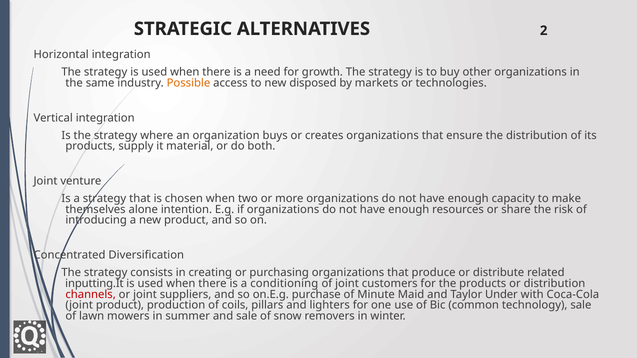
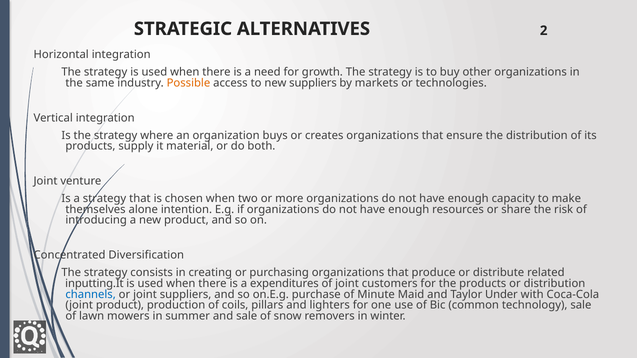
new disposed: disposed -> suppliers
conditioning: conditioning -> expenditures
channels colour: red -> blue
